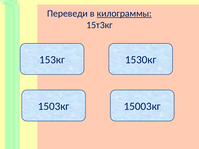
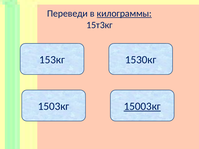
15003кг underline: none -> present
